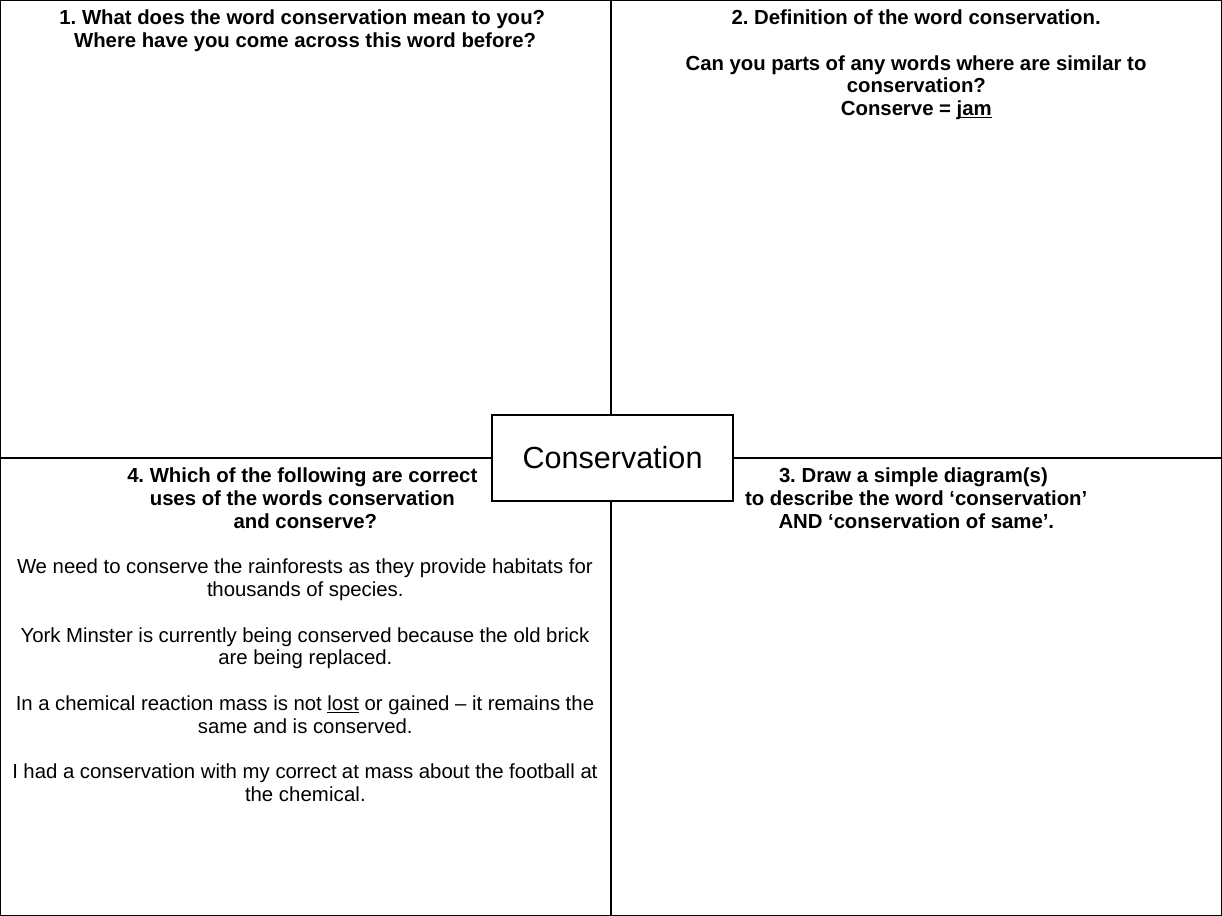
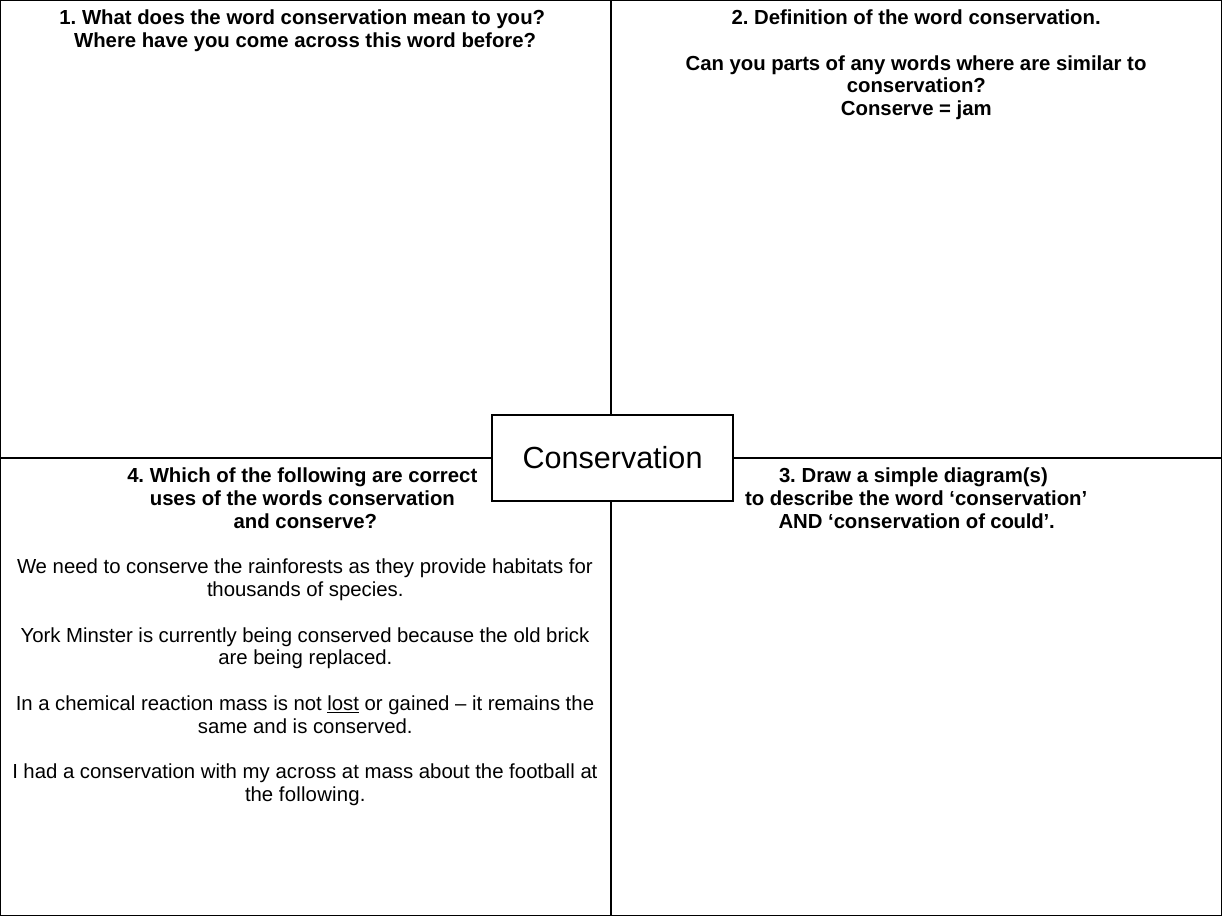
jam underline: present -> none
of same: same -> could
my correct: correct -> across
chemical at (322, 795): chemical -> following
